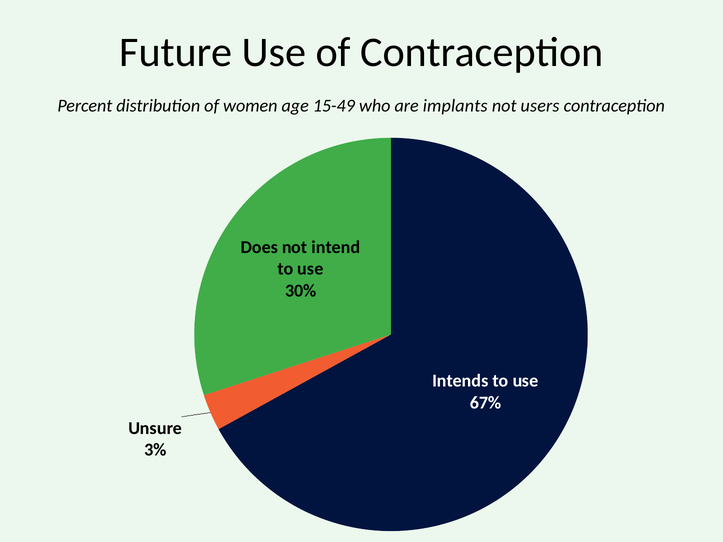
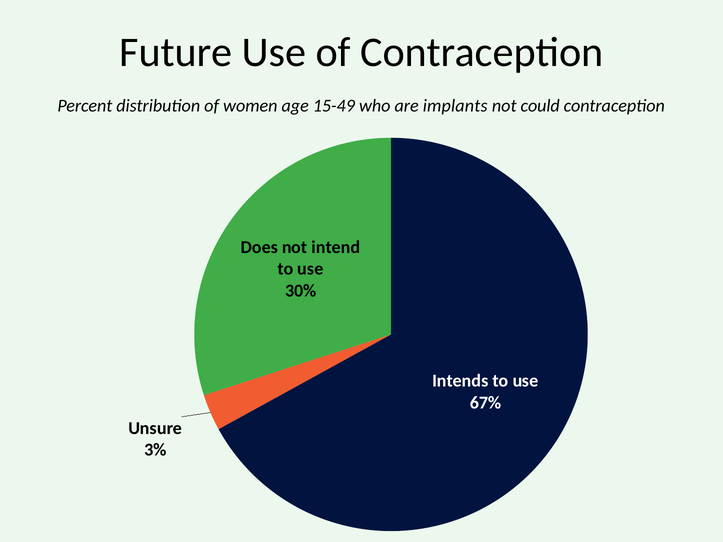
users: users -> could
